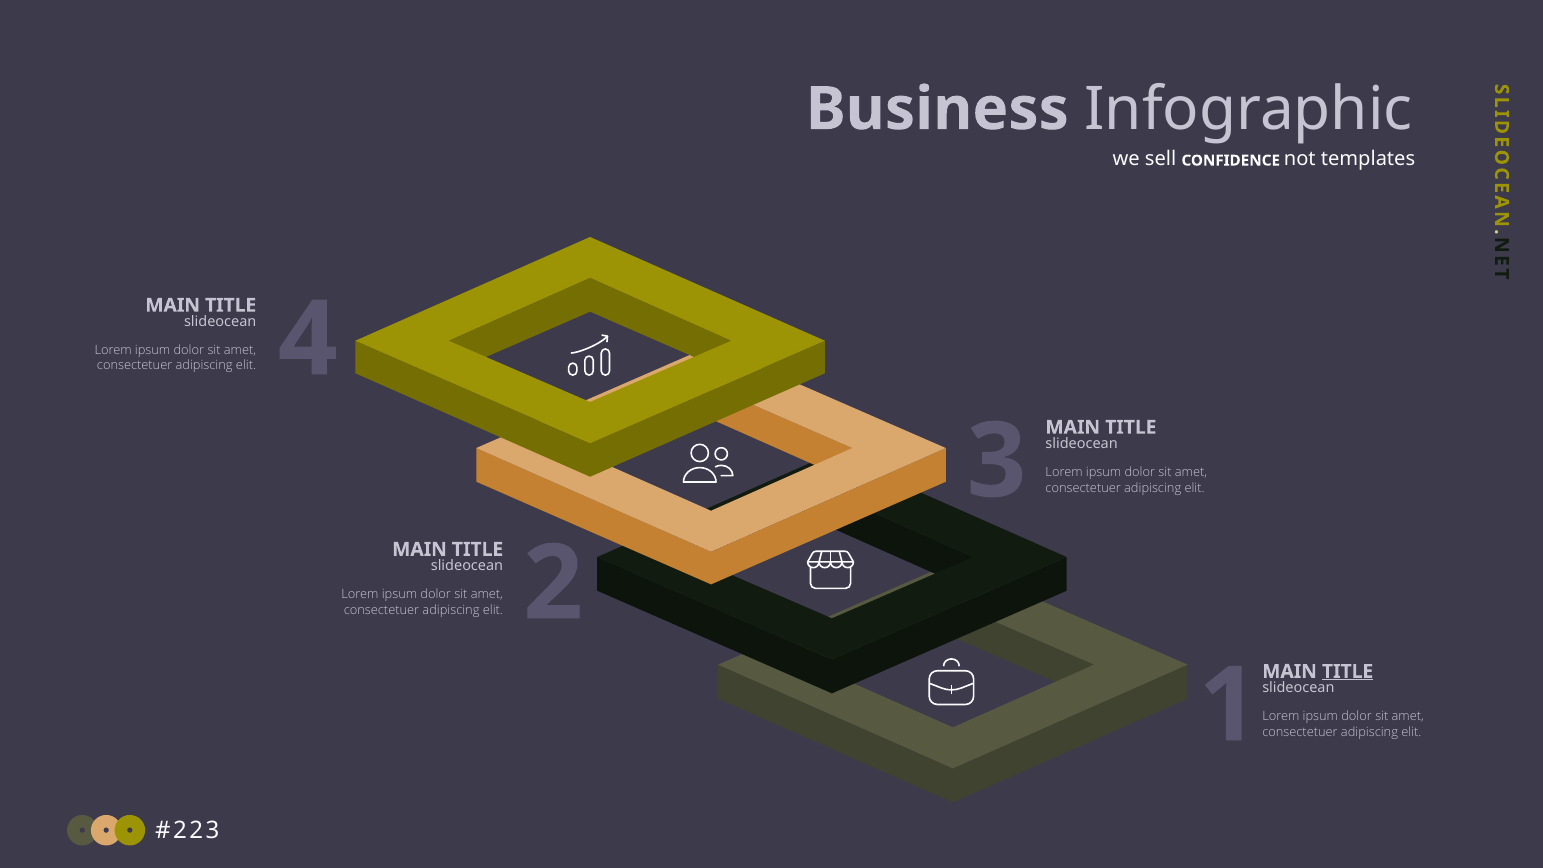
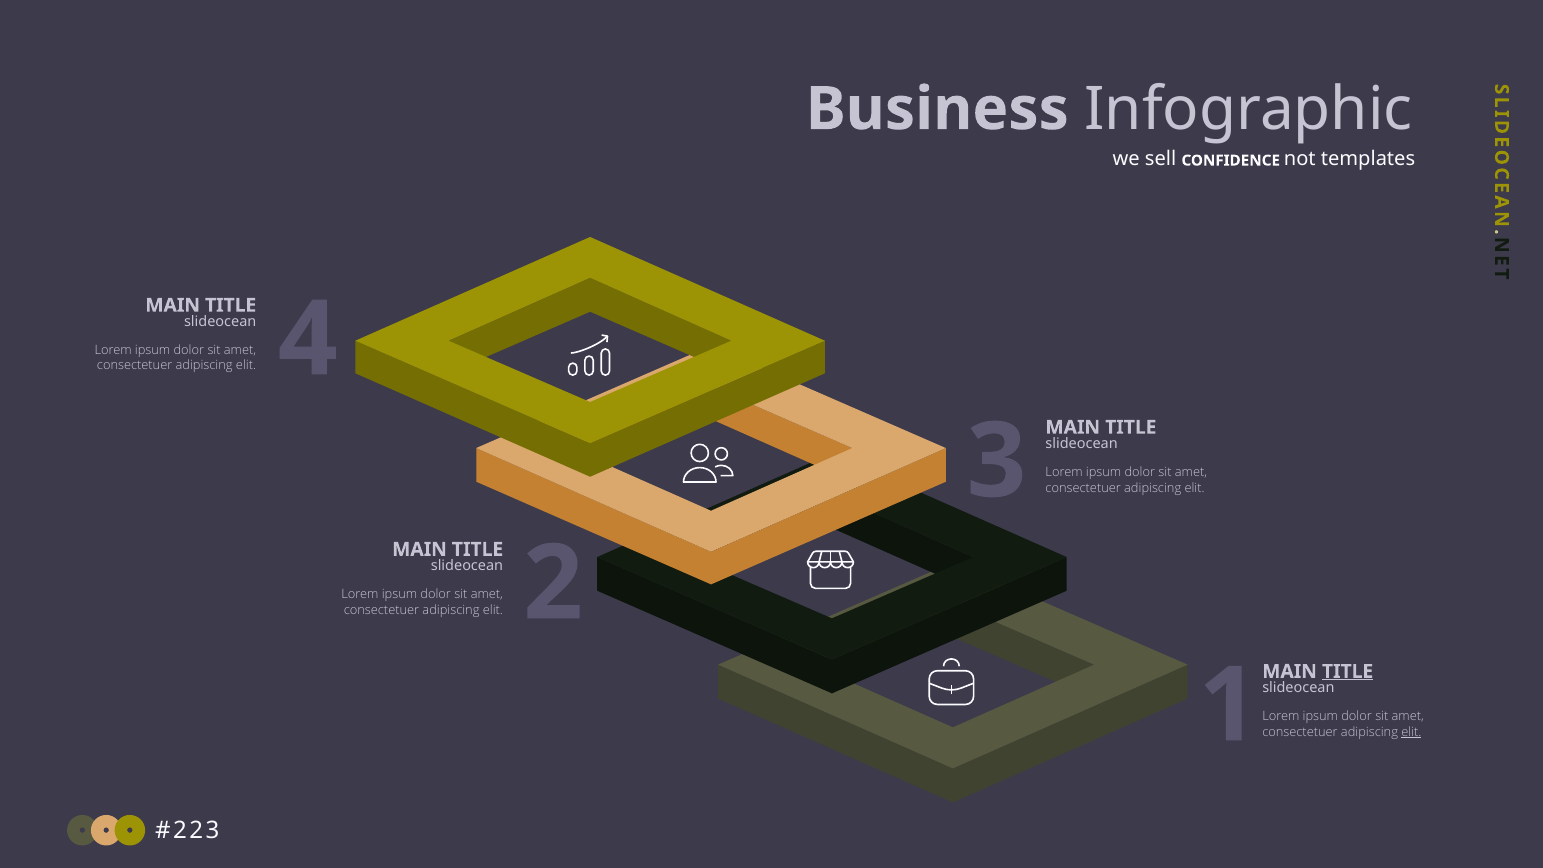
elit at (1411, 732) underline: none -> present
